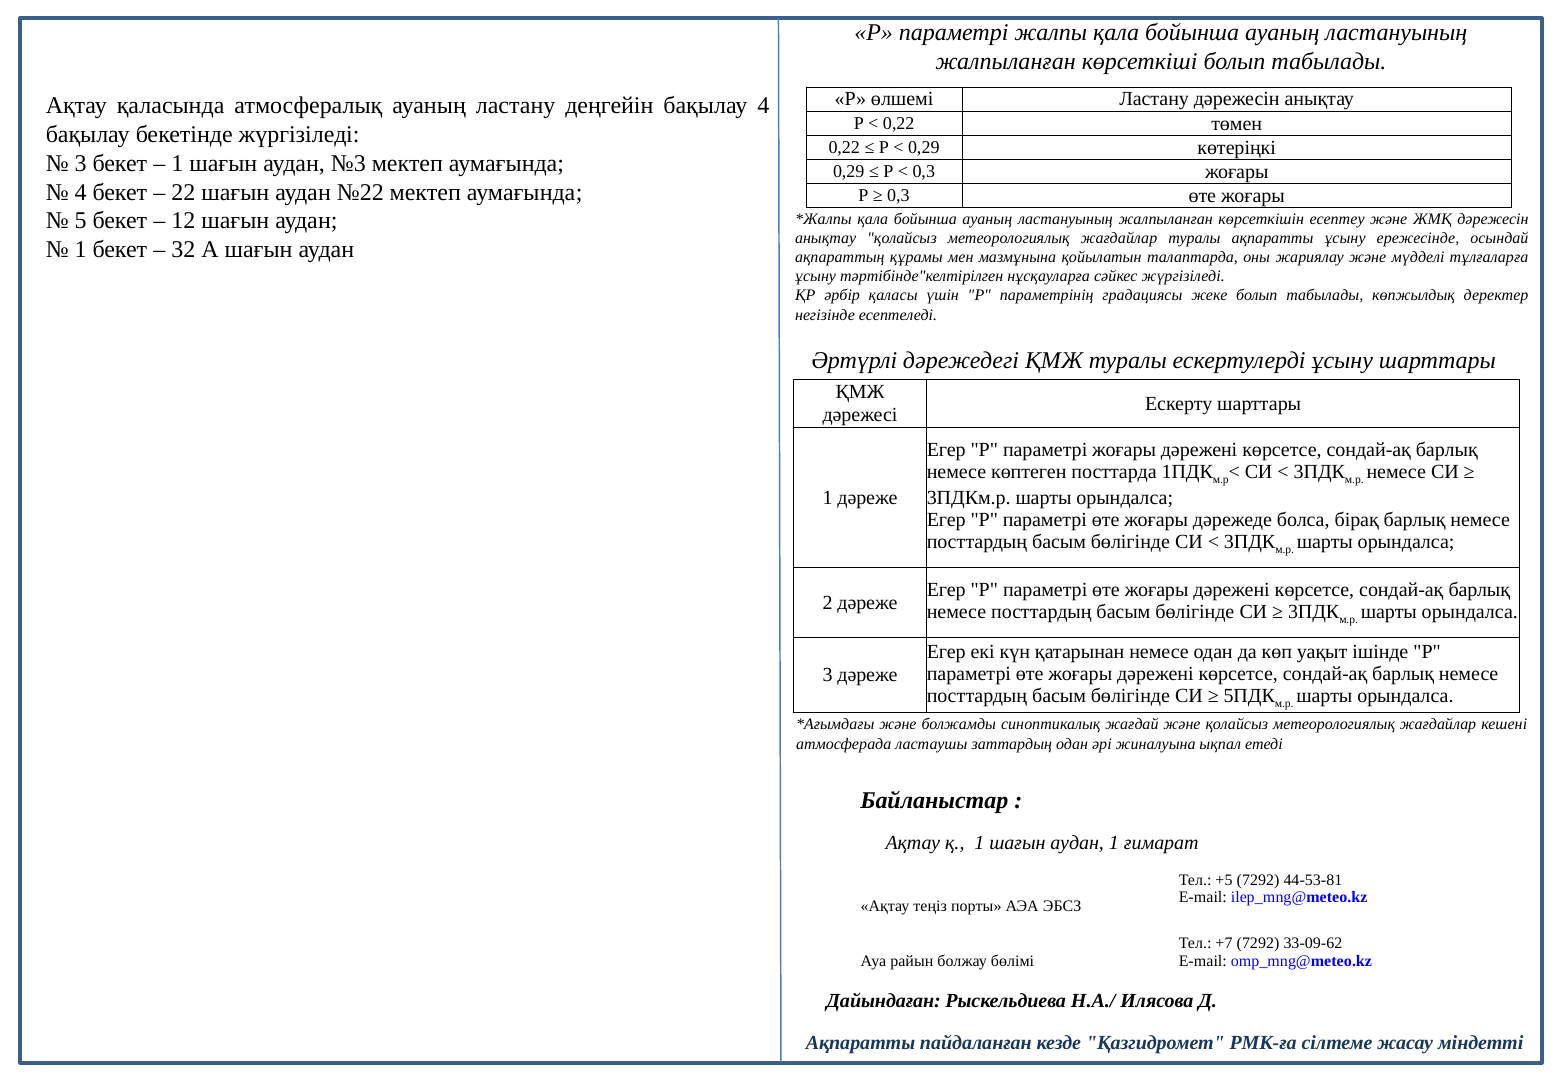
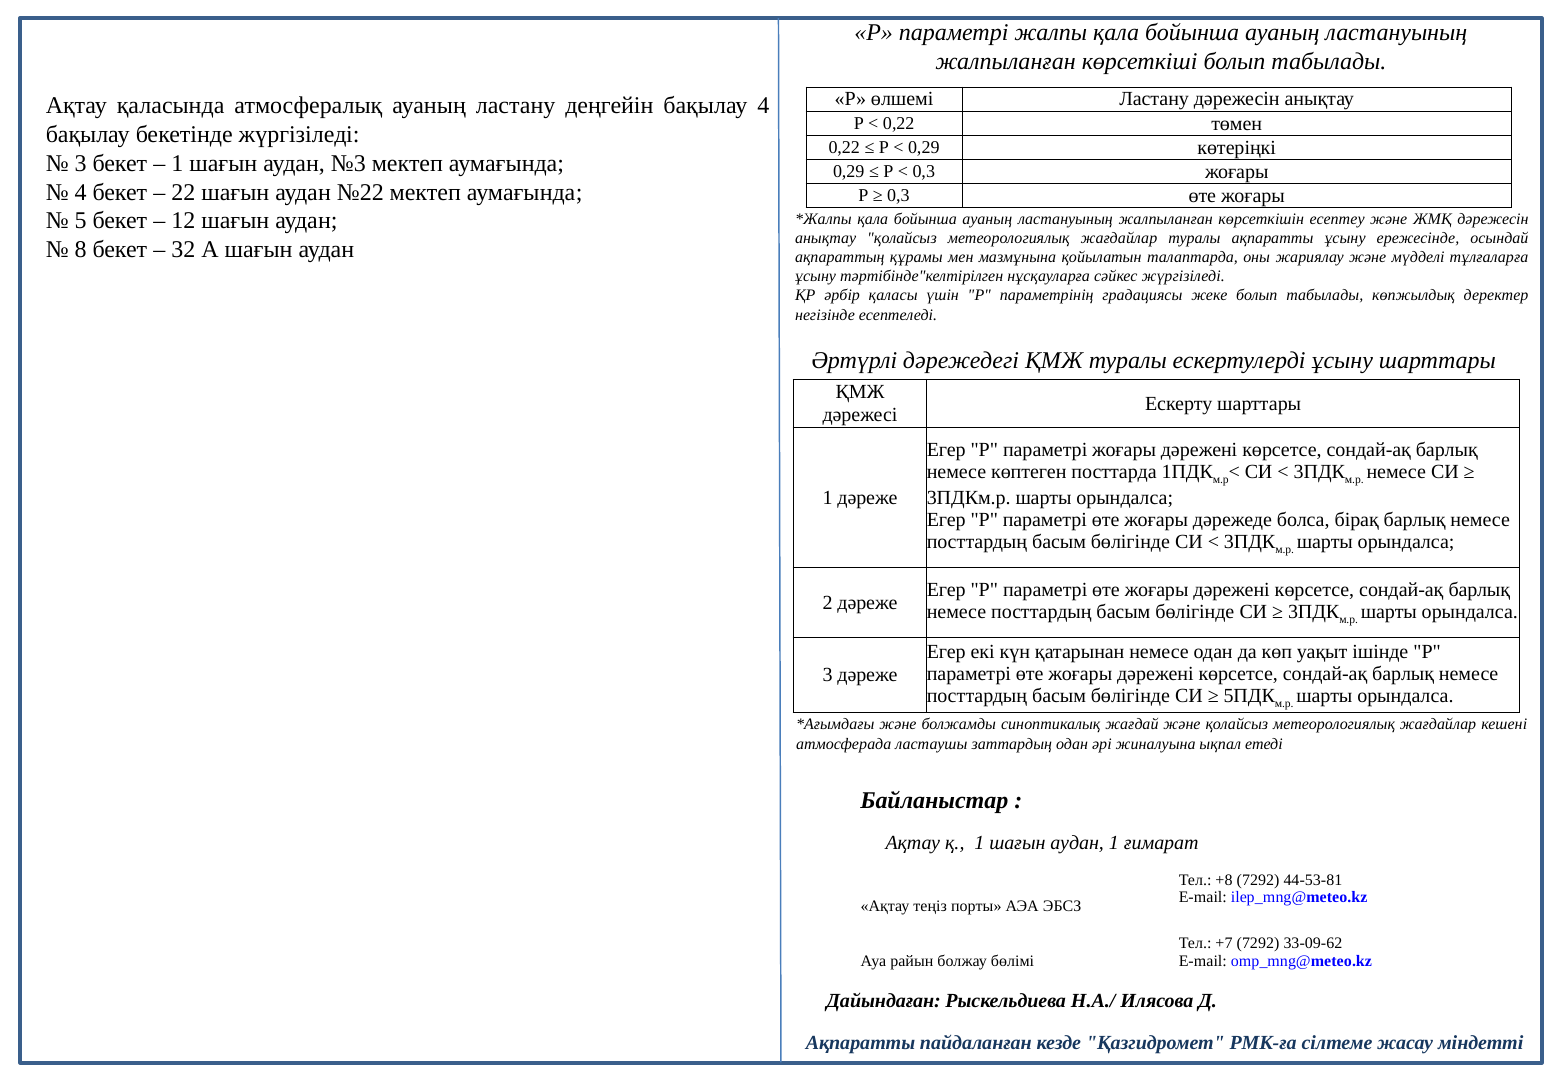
1 at (81, 250): 1 -> 8
+5: +5 -> +8
